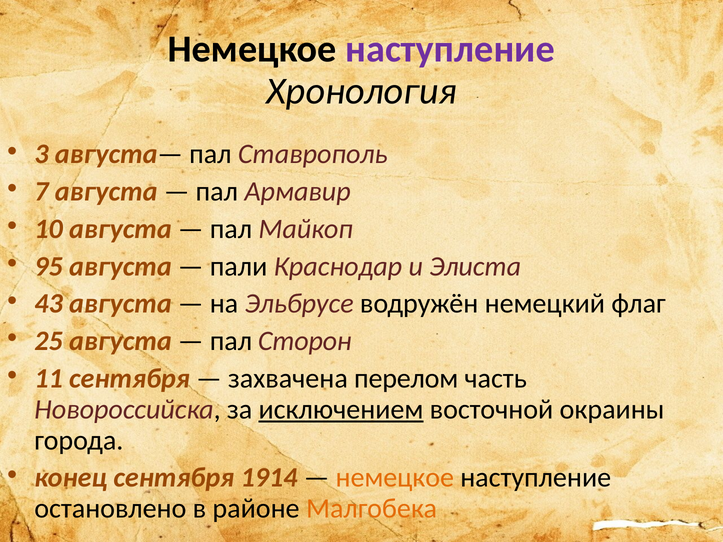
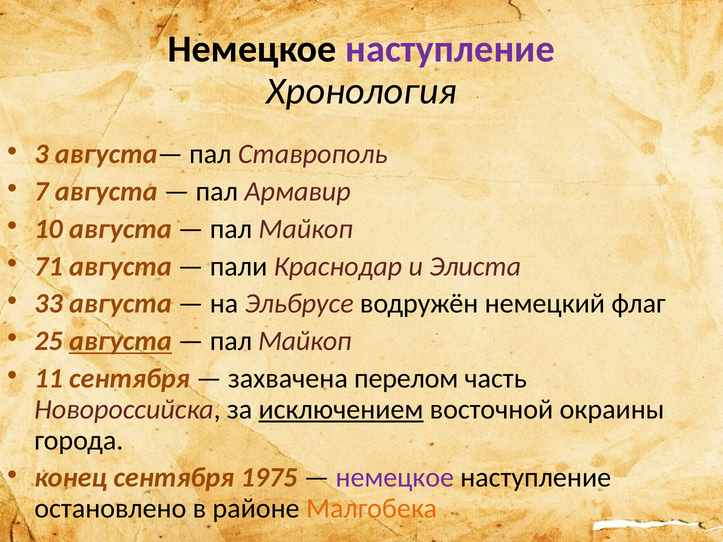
95: 95 -> 71
43: 43 -> 33
августа at (120, 341) underline: none -> present
Сторон at (305, 341): Сторон -> Майкоп
1914: 1914 -> 1975
немецкое at (395, 478) colour: orange -> purple
